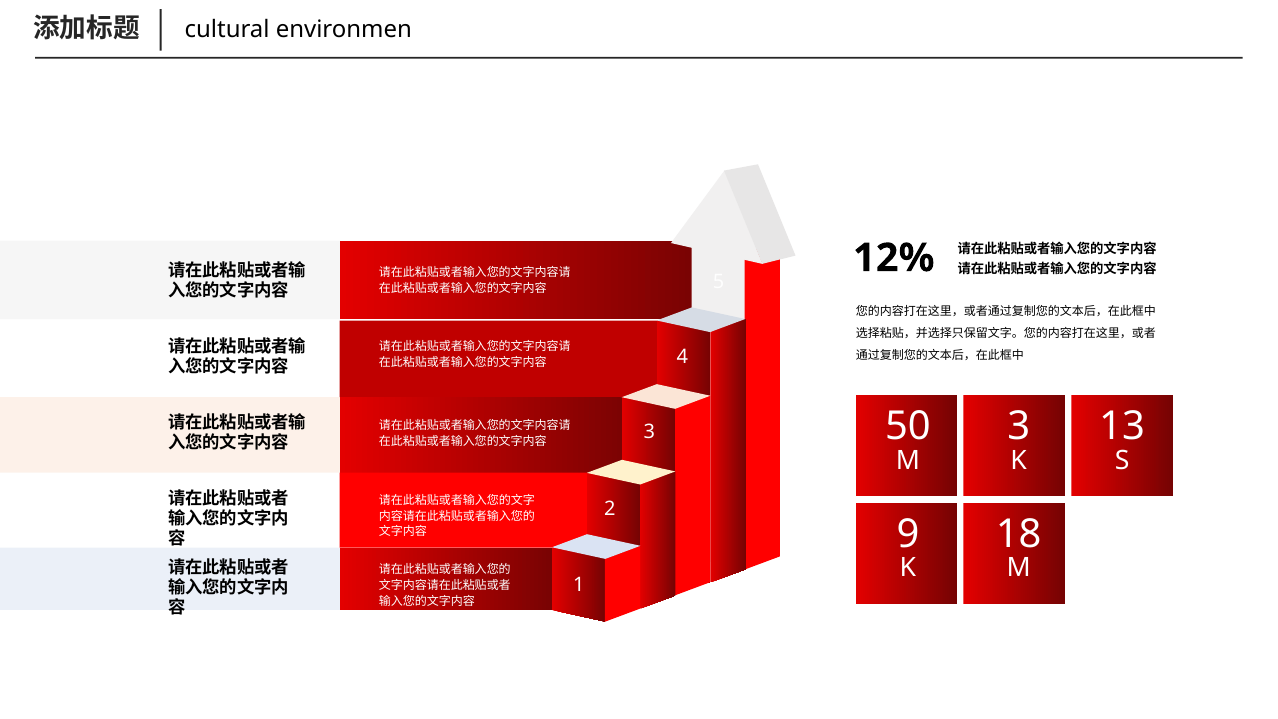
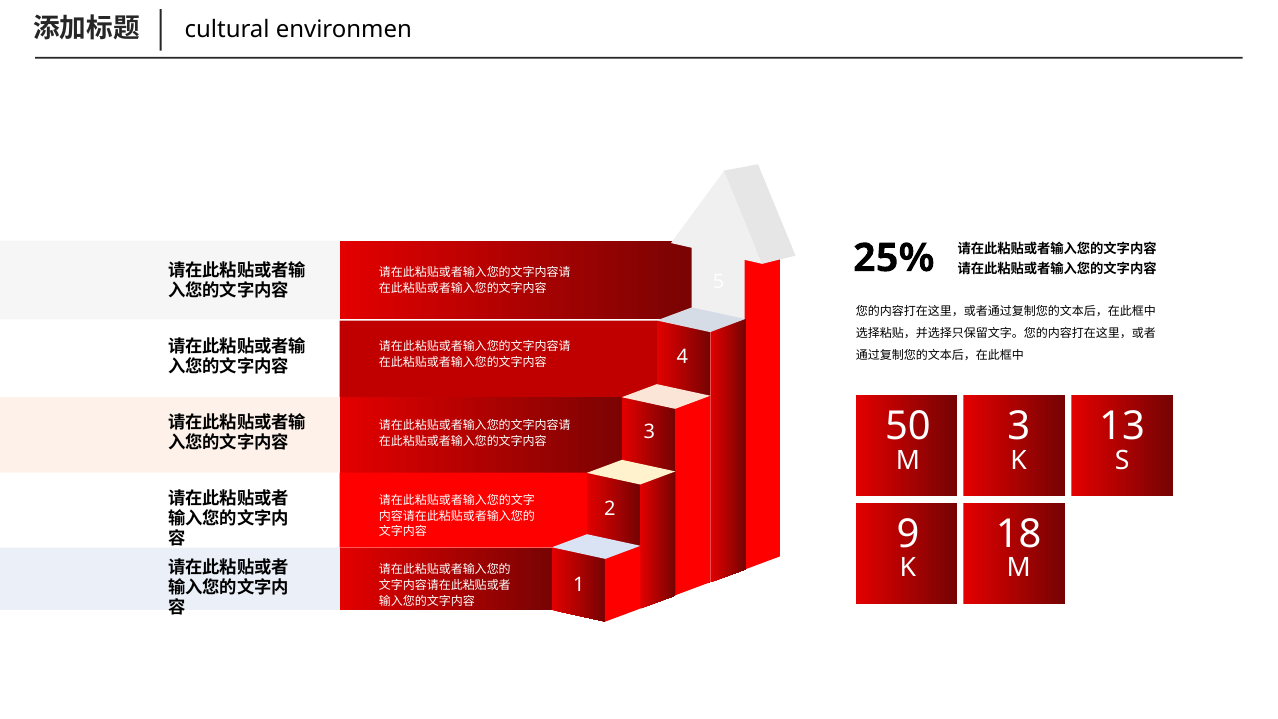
12%: 12% -> 25%
